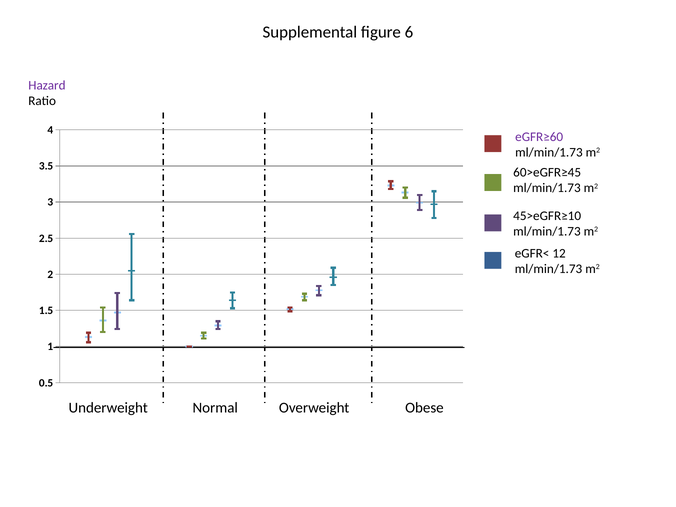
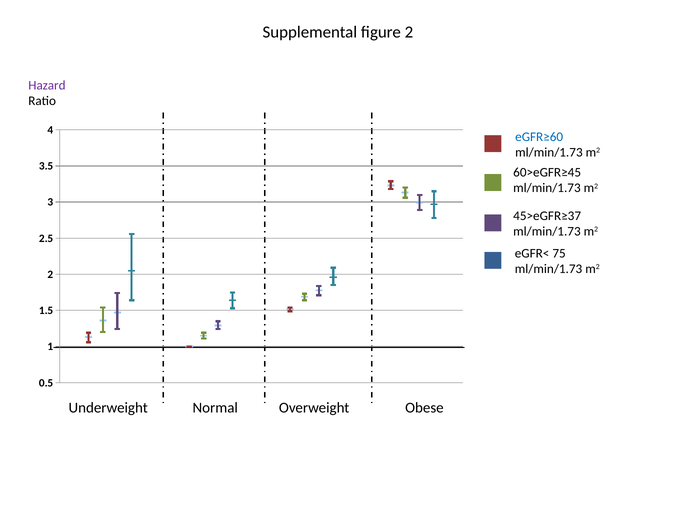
figure 6: 6 -> 2
eGFR≥60 colour: purple -> blue
45>eGFR≥10: 45>eGFR≥10 -> 45>eGFR≥37
12: 12 -> 75
